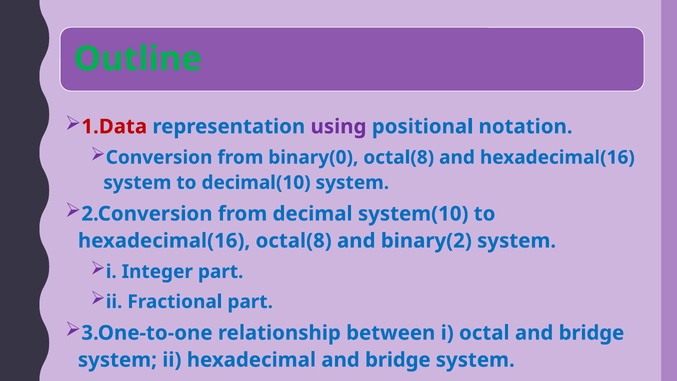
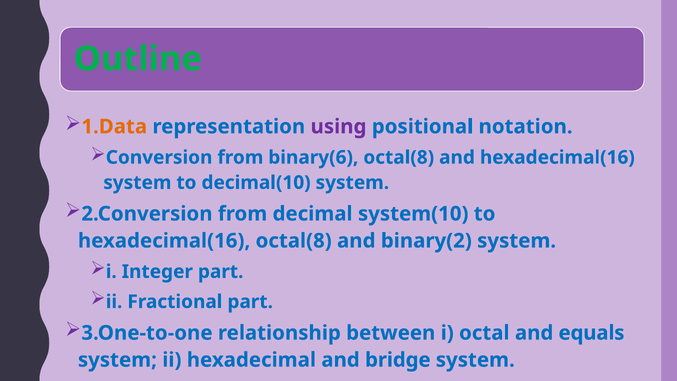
1.Data colour: red -> orange
binary(0: binary(0 -> binary(6
octal and bridge: bridge -> equals
